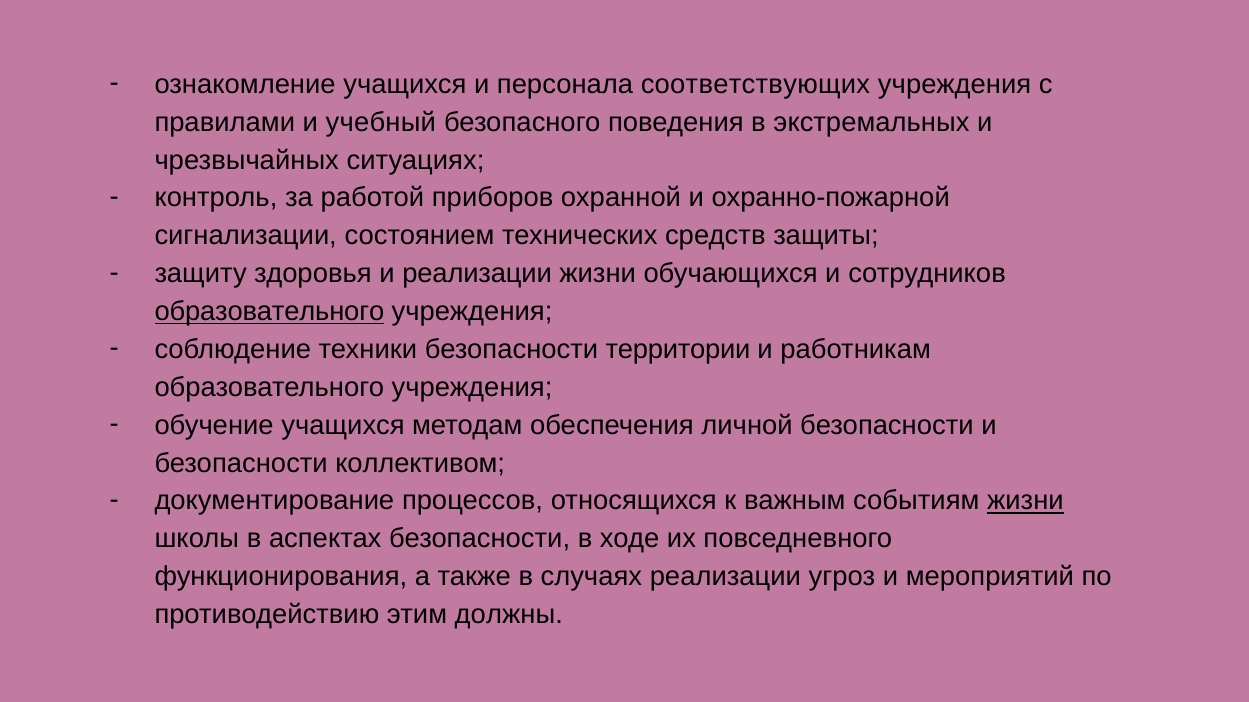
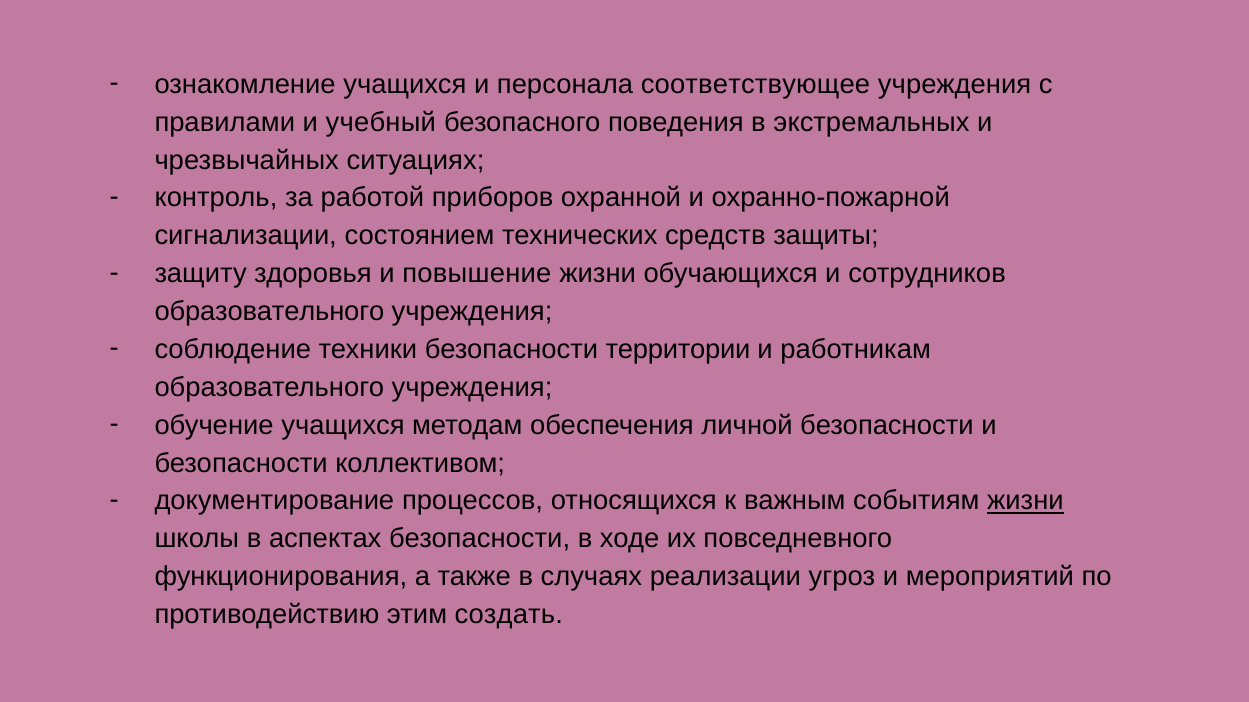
соответствующих: соответствующих -> соответствующее
и реализации: реализации -> повышение
образовательного at (269, 312) underline: present -> none
должны: должны -> создать
